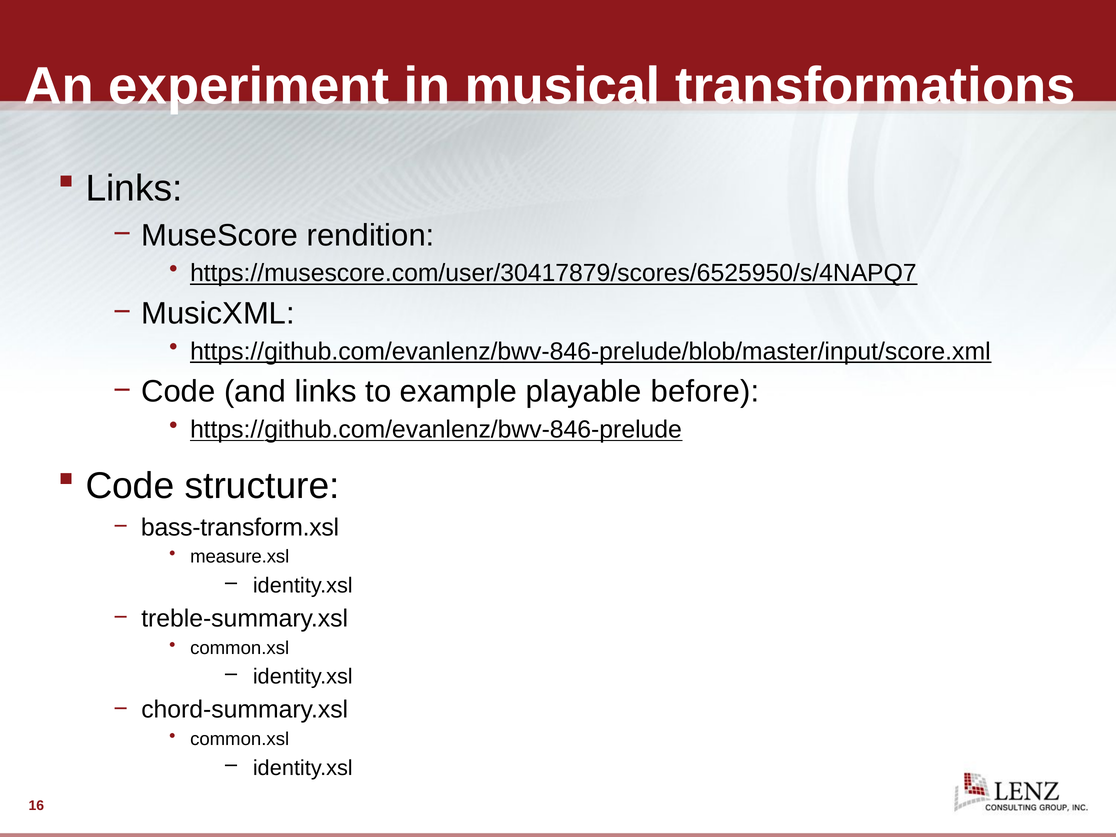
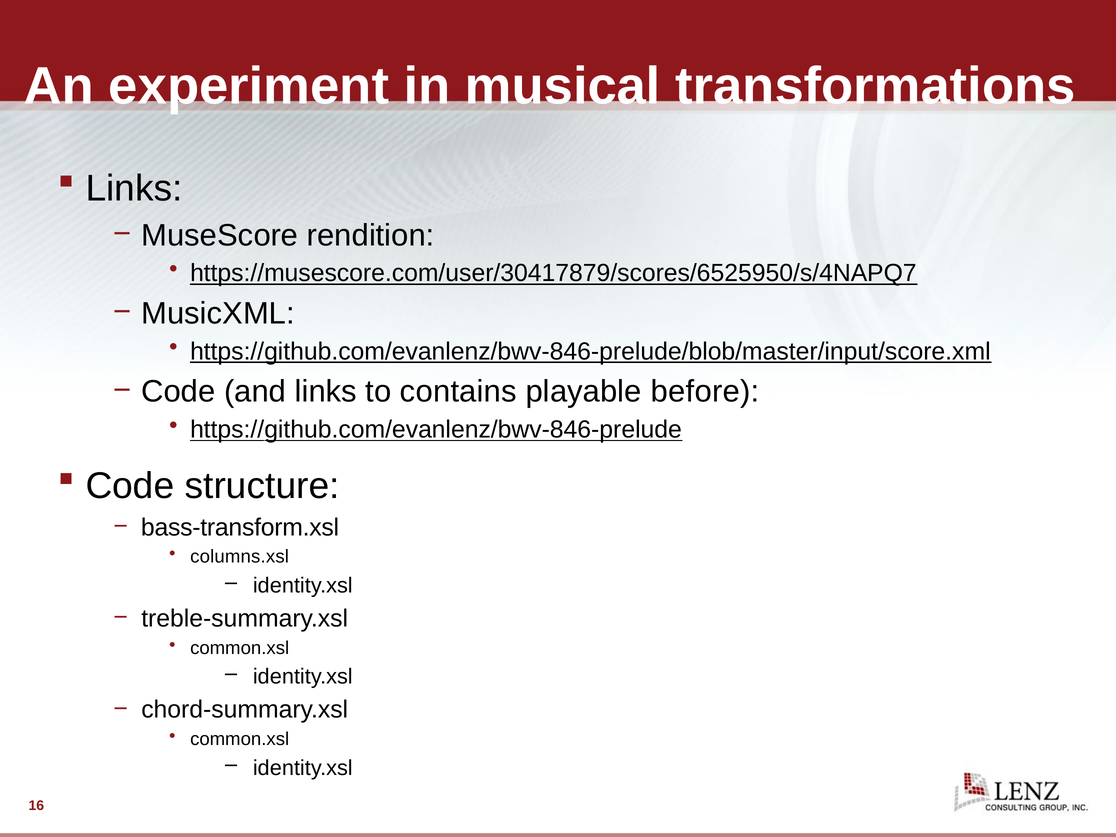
example: example -> contains
measure.xsl: measure.xsl -> columns.xsl
